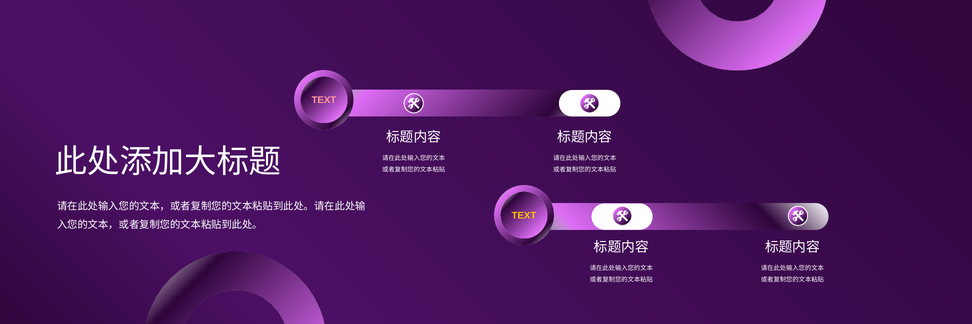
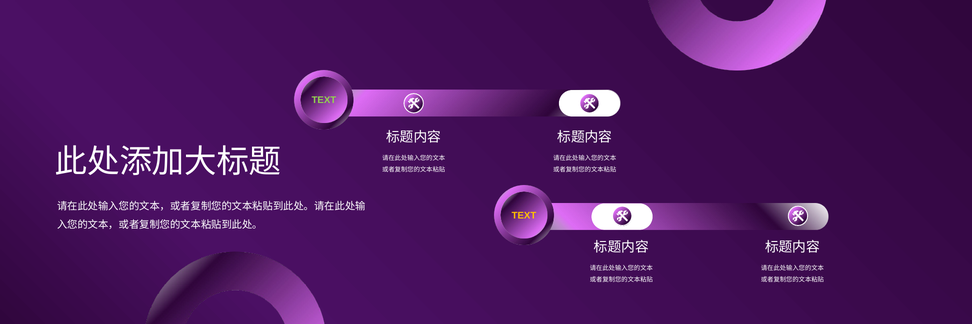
TEXT at (324, 100) colour: pink -> light green
